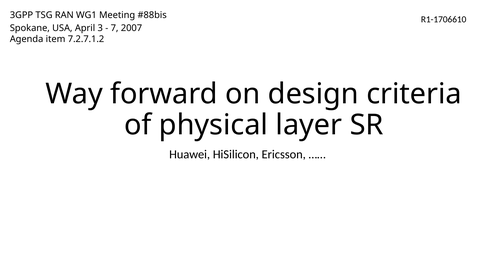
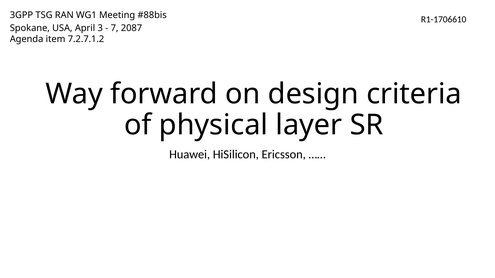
2007: 2007 -> 2087
